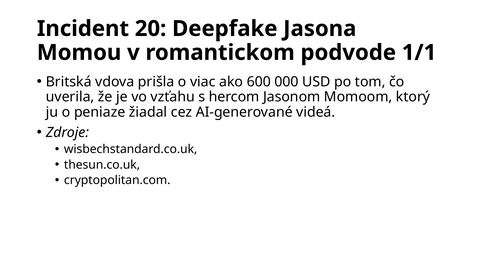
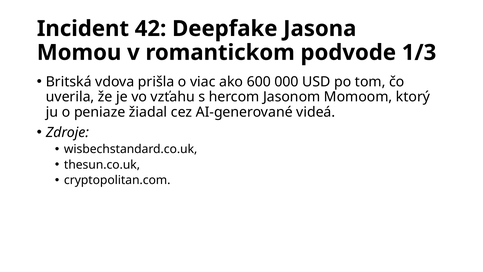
20: 20 -> 42
1/1: 1/1 -> 1/3
